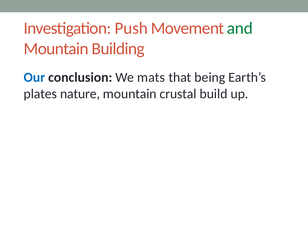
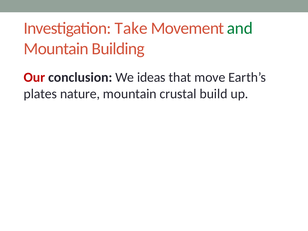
Push: Push -> Take
Our colour: blue -> red
mats: mats -> ideas
being: being -> move
